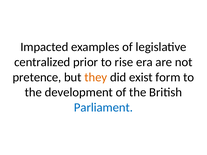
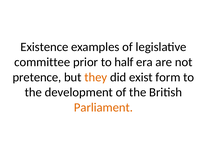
Impacted: Impacted -> Existence
centralized: centralized -> committee
rise: rise -> half
Parliament colour: blue -> orange
